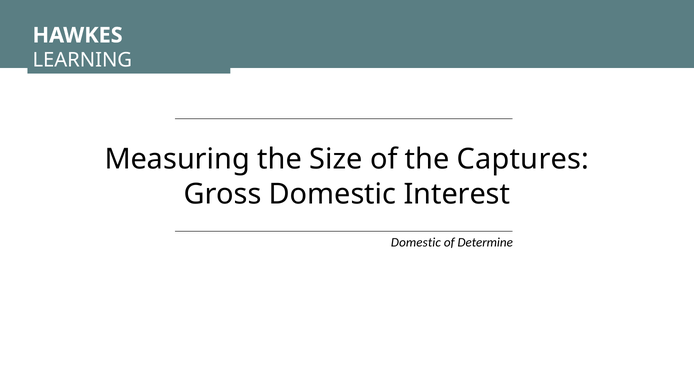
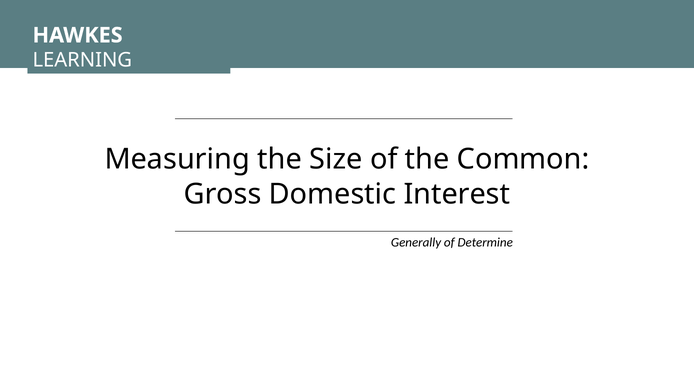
Captures: Captures -> Common
Domestic at (416, 243): Domestic -> Generally
